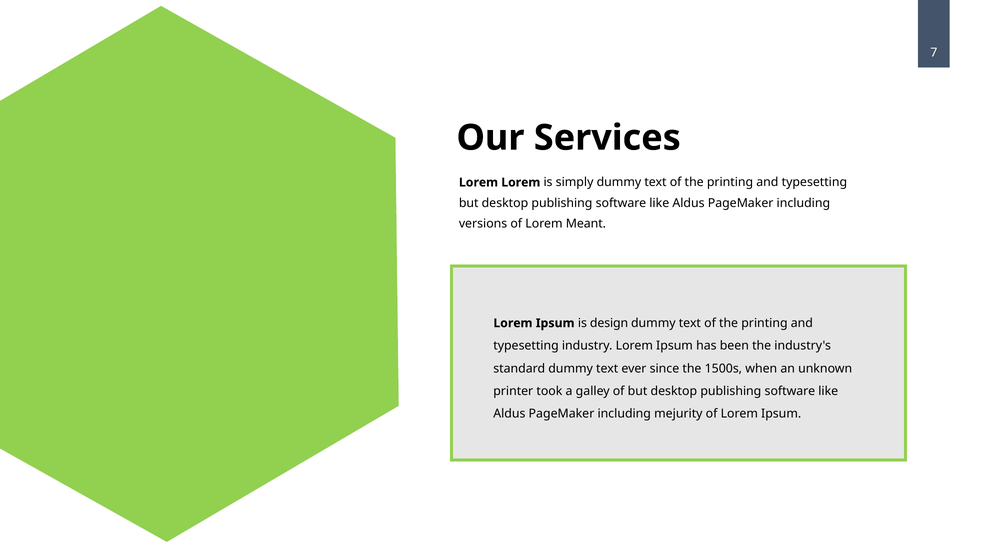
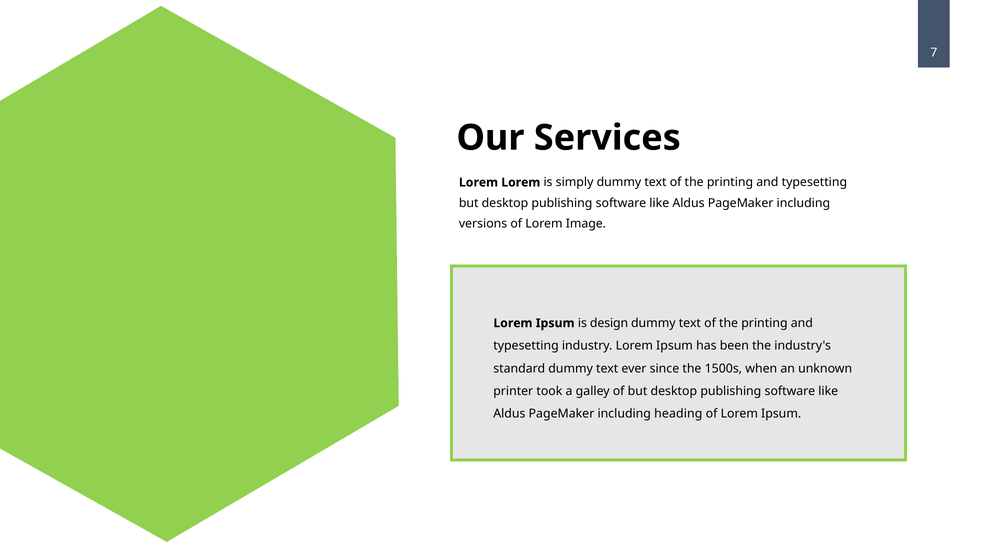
Meant: Meant -> Image
mejurity: mejurity -> heading
